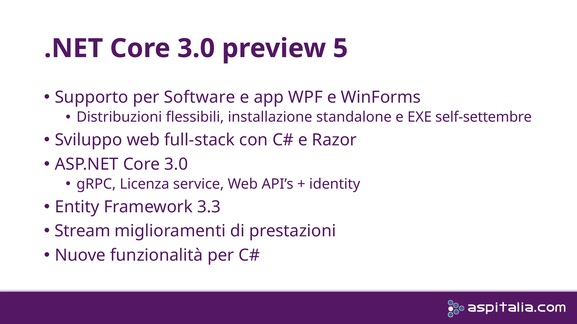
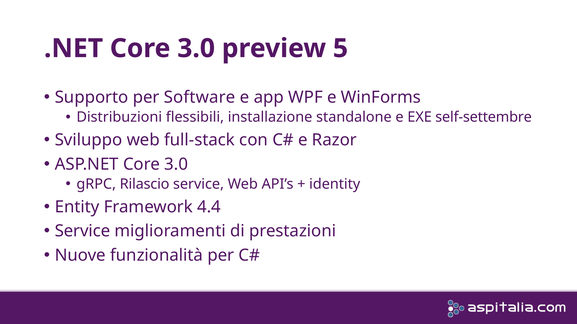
Licenza: Licenza -> Rilascio
3.3: 3.3 -> 4.4
Stream at (83, 231): Stream -> Service
